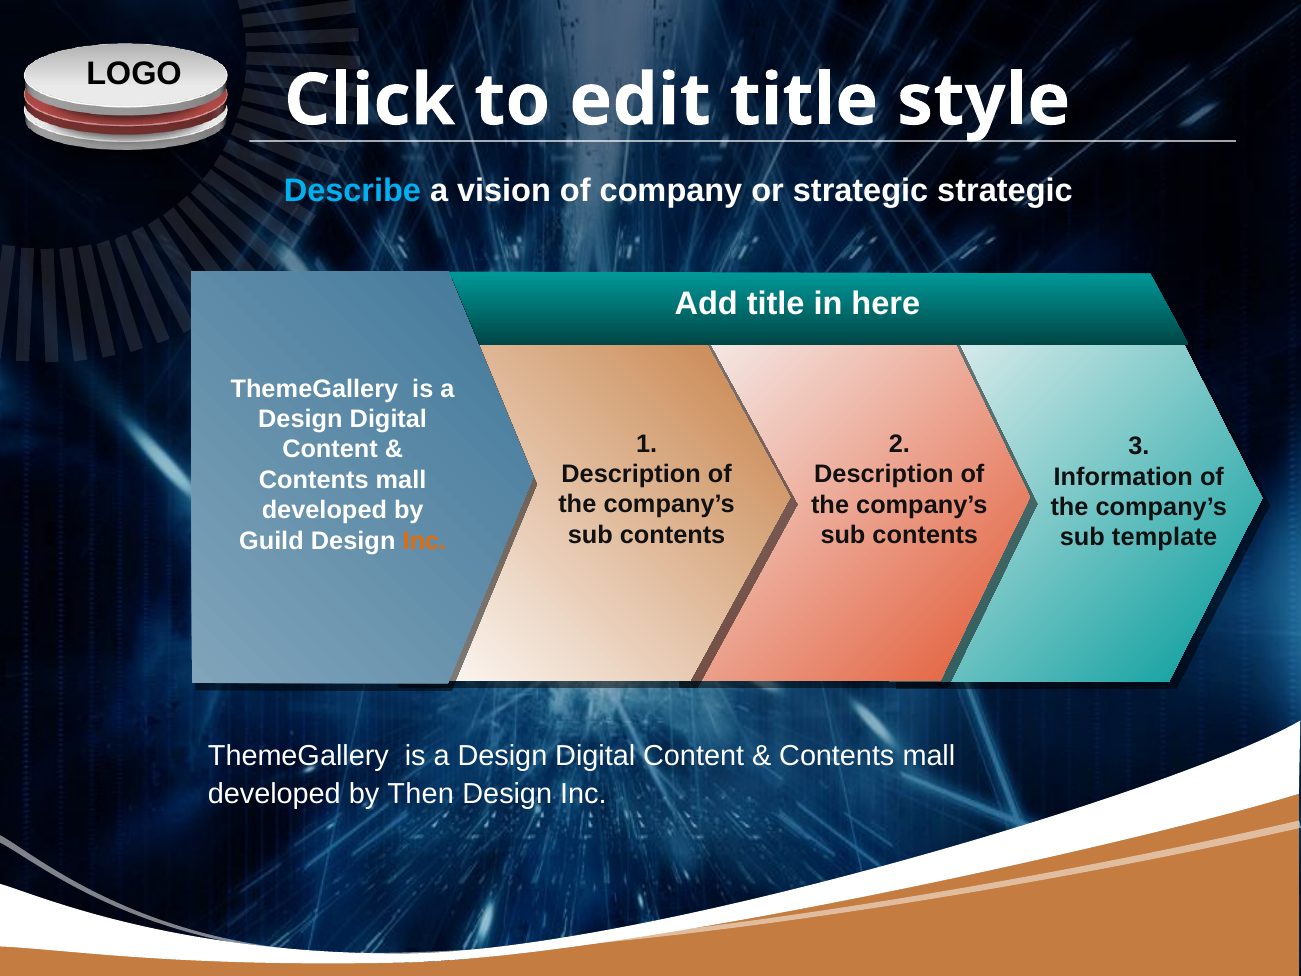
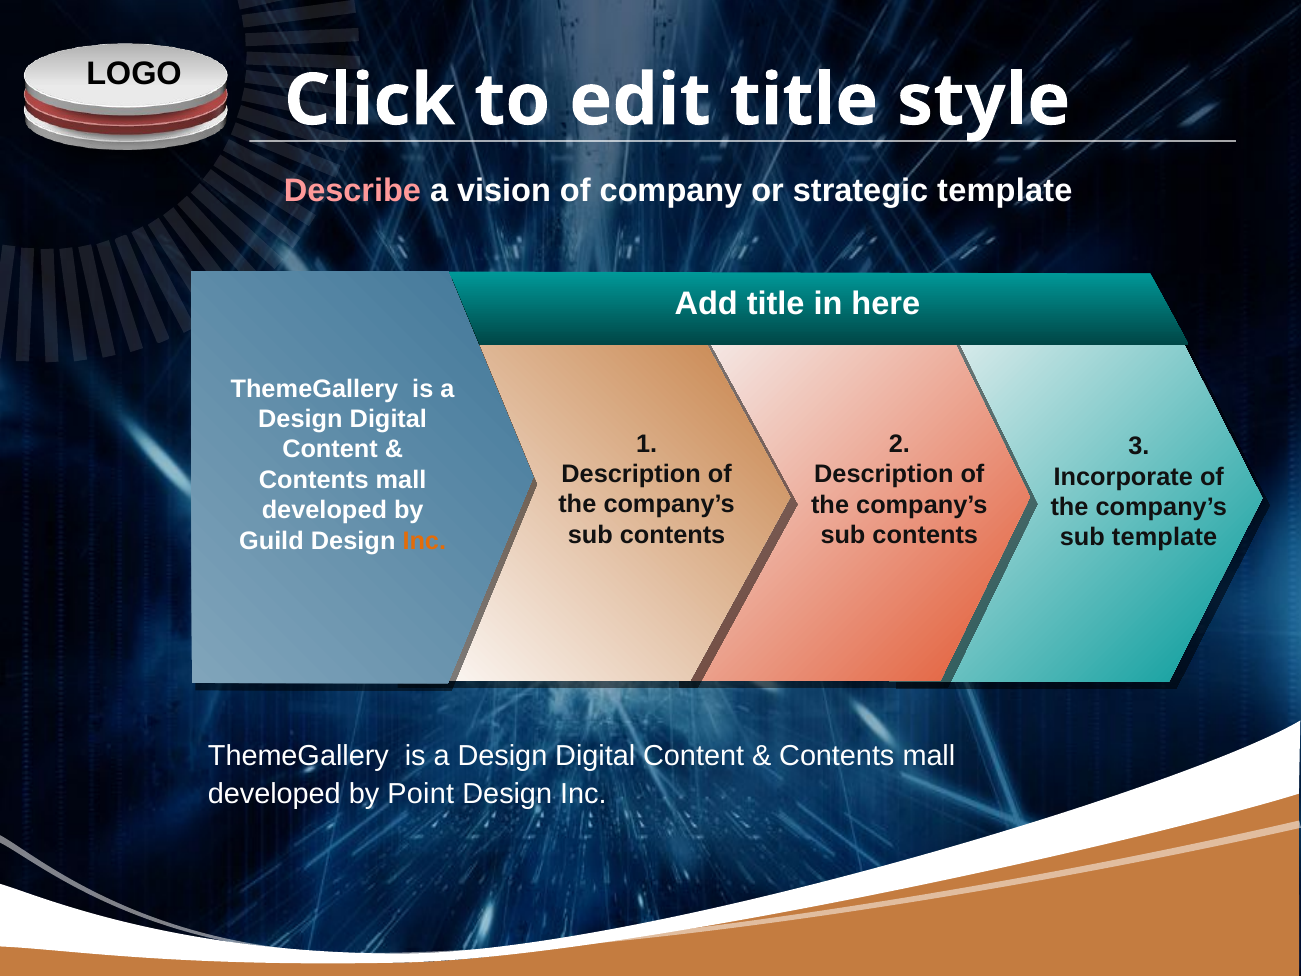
Describe colour: light blue -> pink
strategic strategic: strategic -> template
Information: Information -> Incorporate
Then: Then -> Point
